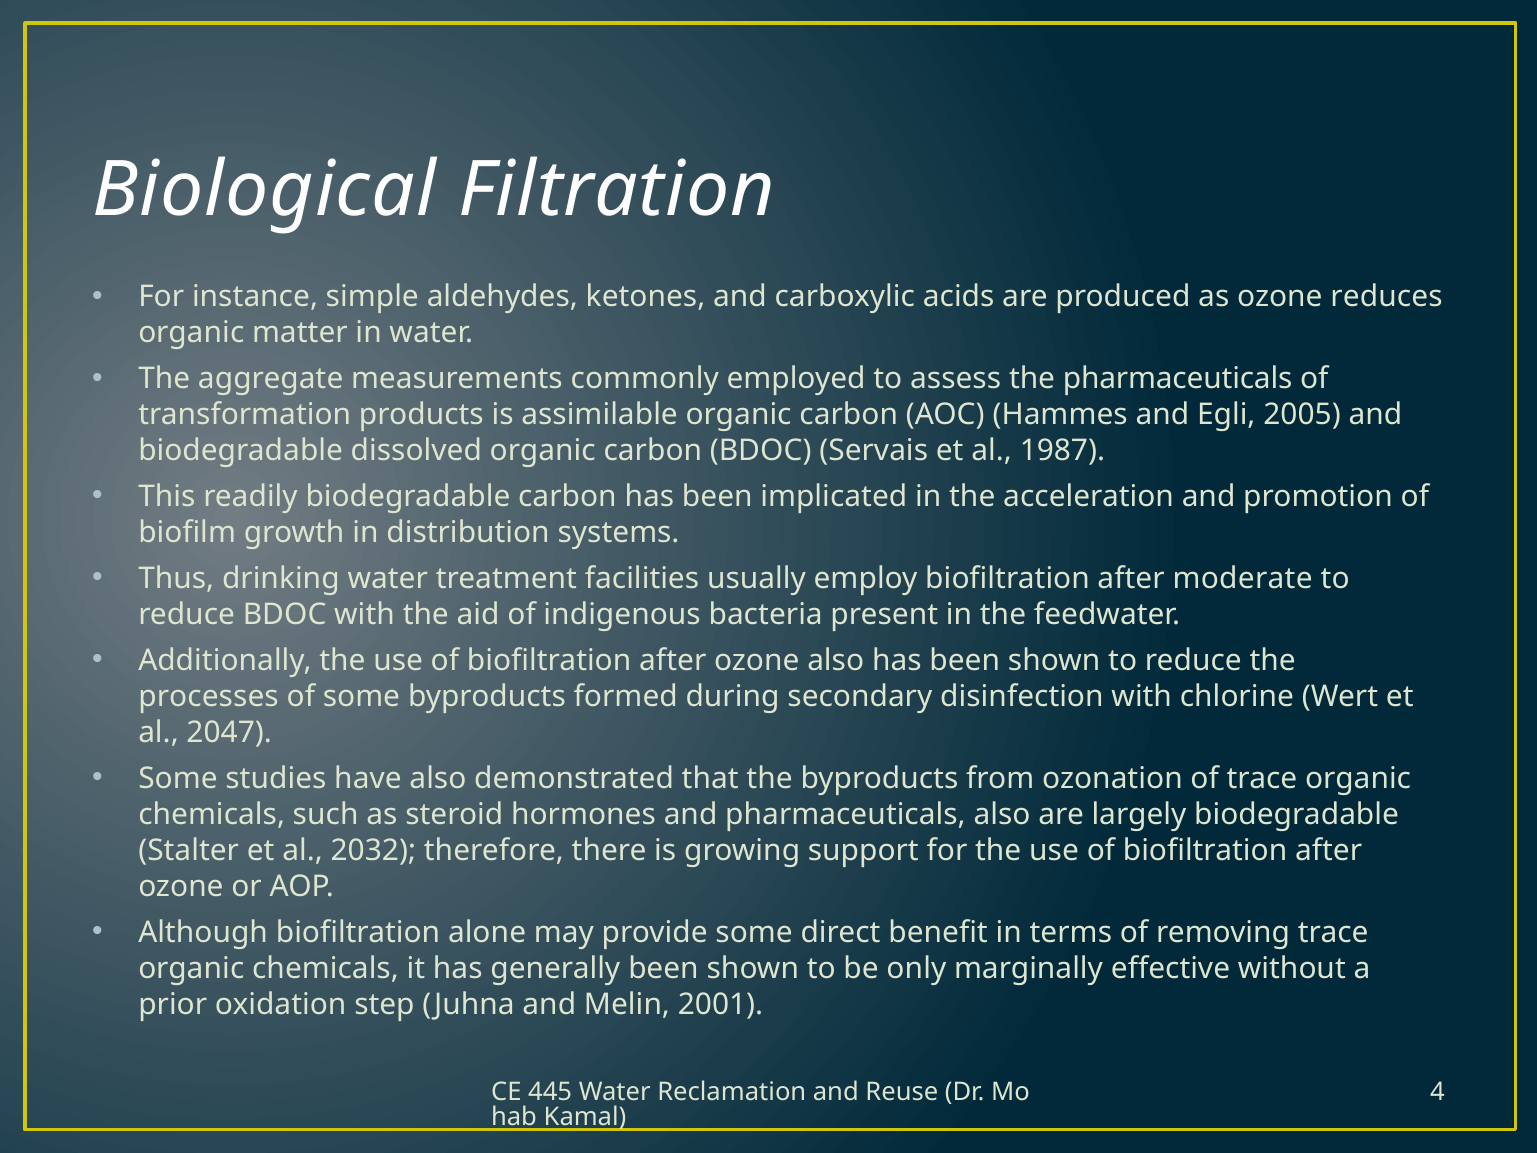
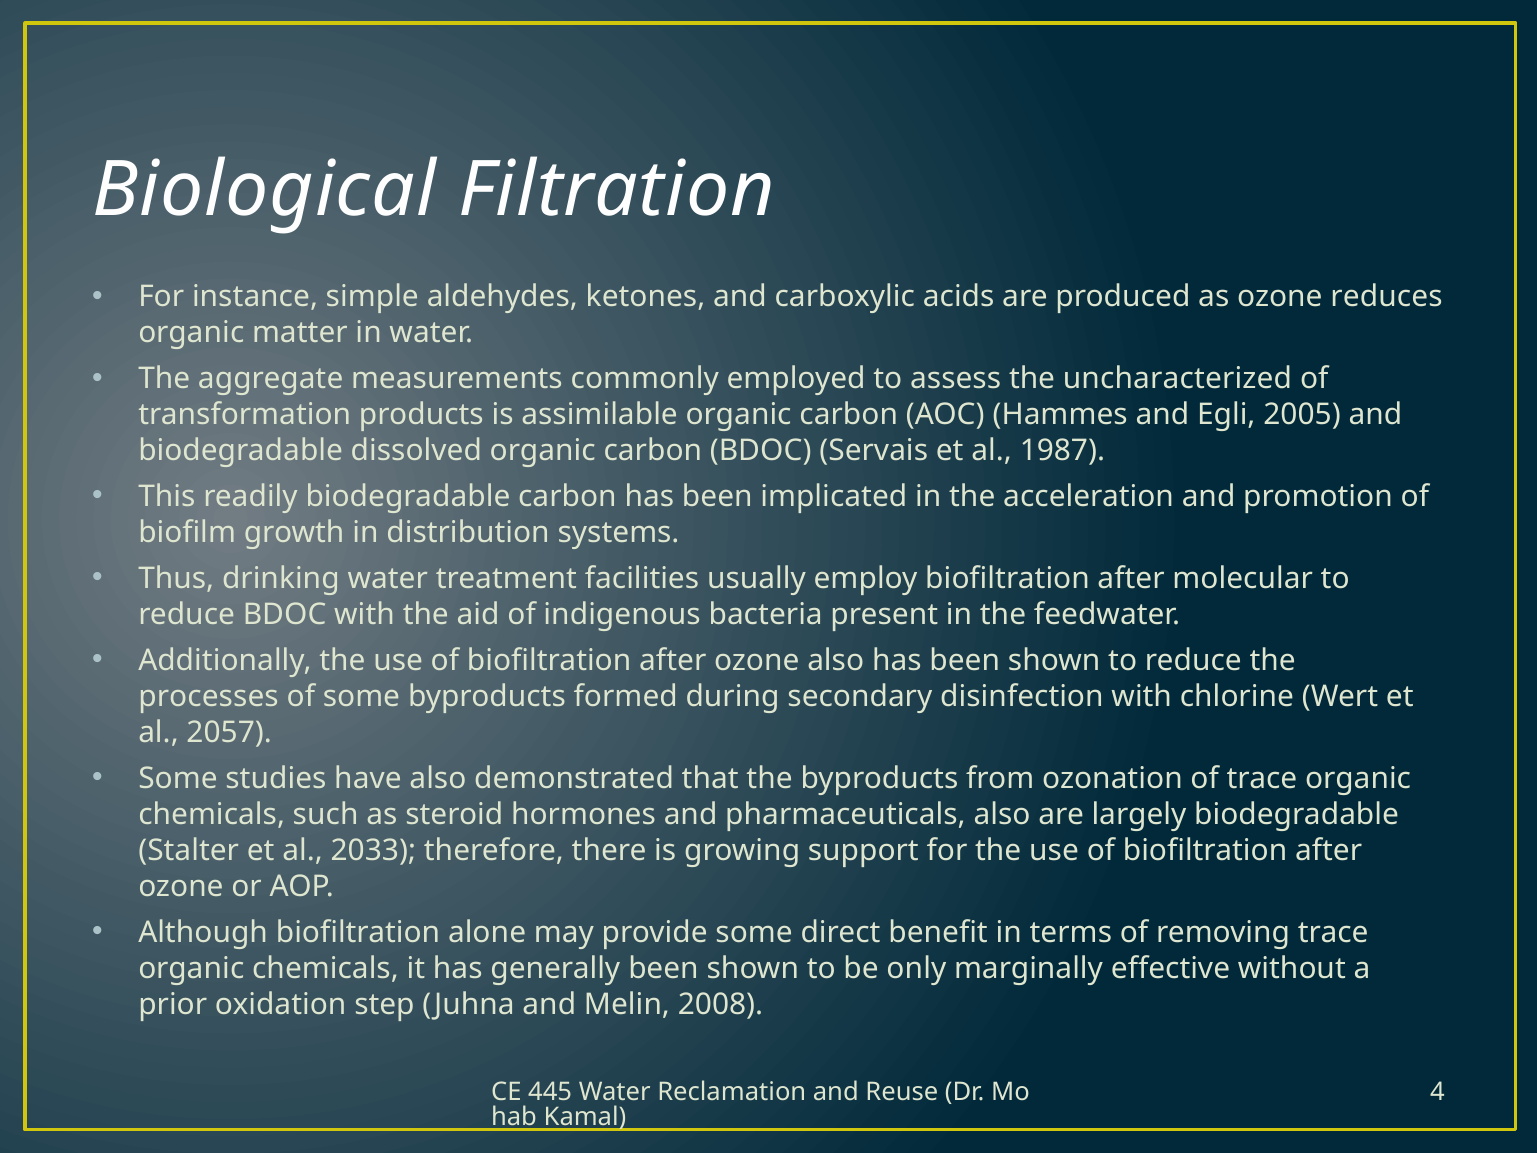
the pharmaceuticals: pharmaceuticals -> uncharacterized
moderate: moderate -> molecular
2047: 2047 -> 2057
2032: 2032 -> 2033
2001: 2001 -> 2008
